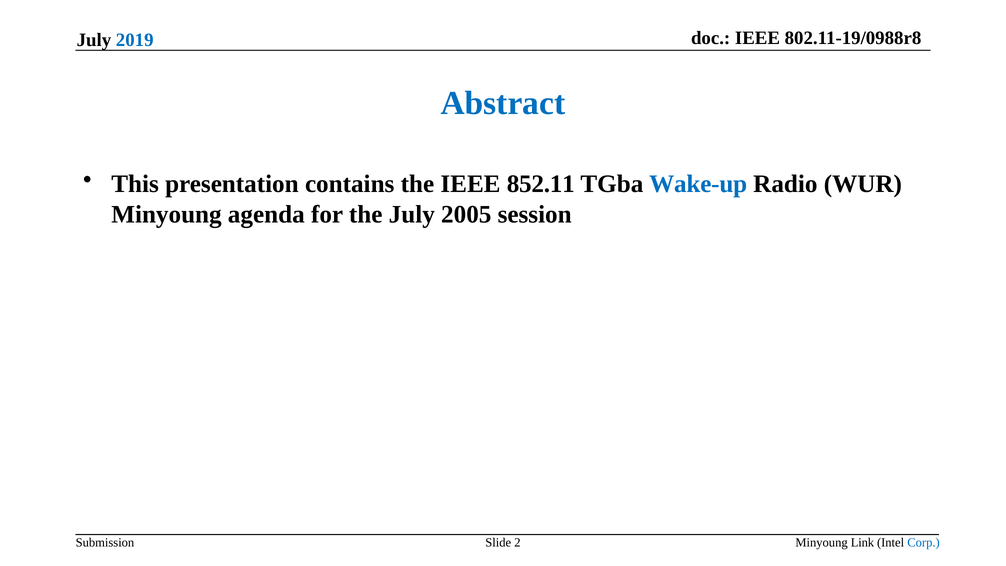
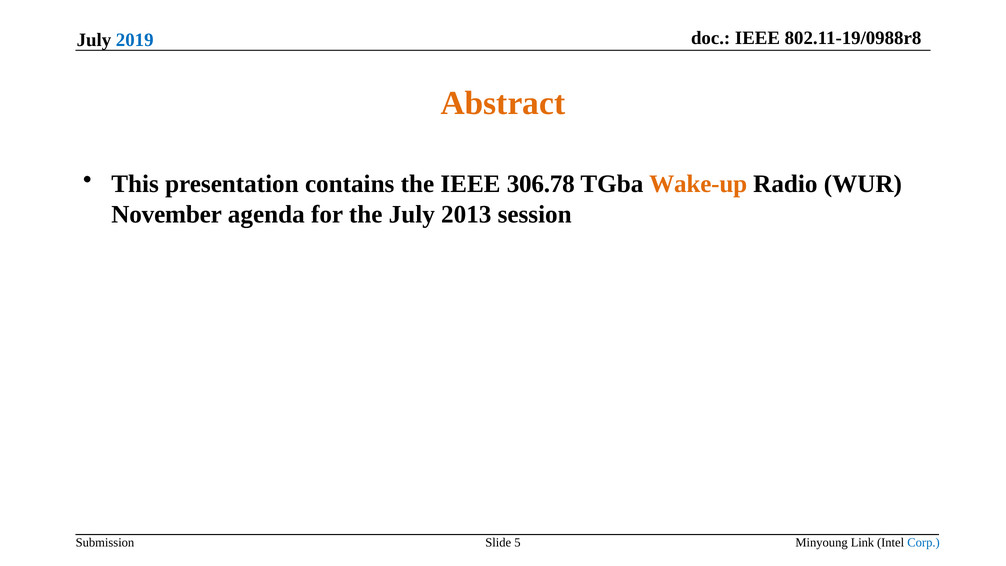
Abstract colour: blue -> orange
852.11: 852.11 -> 306.78
Wake-up colour: blue -> orange
Minyoung at (167, 214): Minyoung -> November
2005: 2005 -> 2013
2: 2 -> 5
